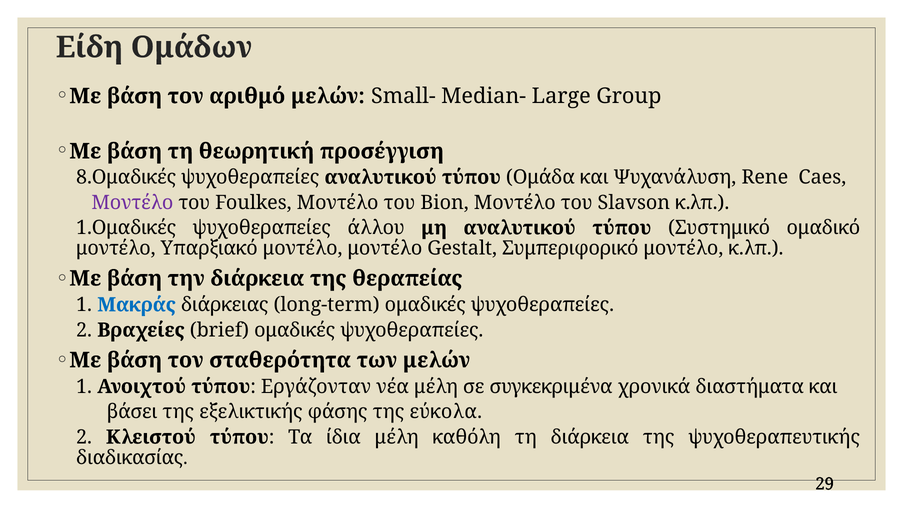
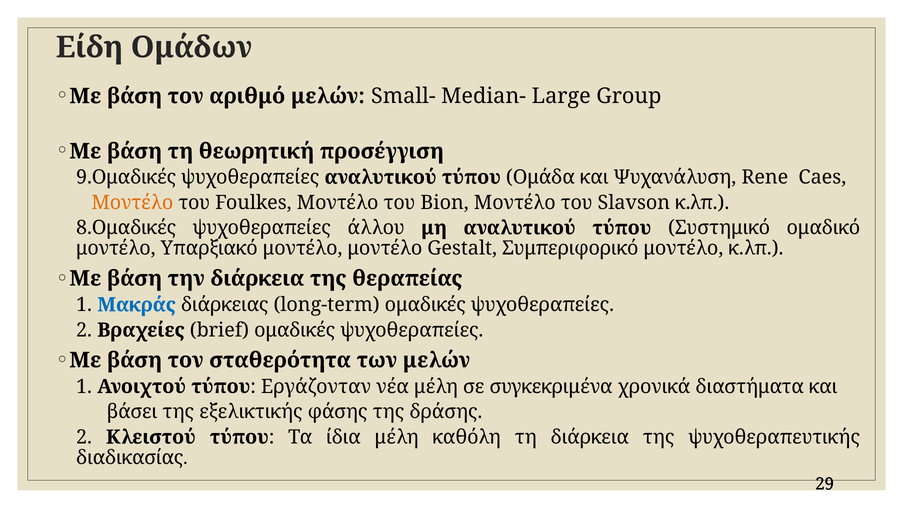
8.Ομαδικές: 8.Ομαδικές -> 9.Ομαδικές
Μοντέλο at (132, 202) colour: purple -> orange
1.Ομαδικές: 1.Ομαδικές -> 8.Ομαδικές
εύκολα: εύκολα -> δράσης
